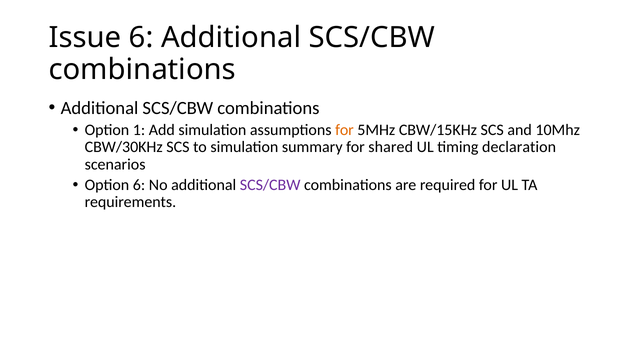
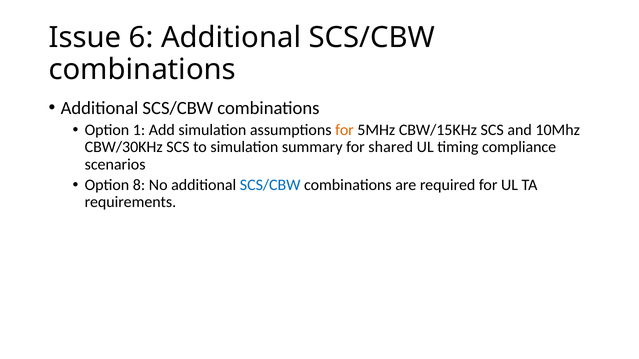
declaration: declaration -> compliance
Option 6: 6 -> 8
SCS/CBW at (270, 185) colour: purple -> blue
